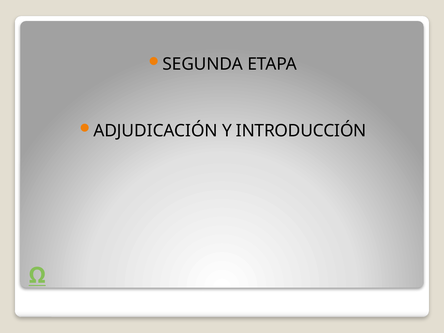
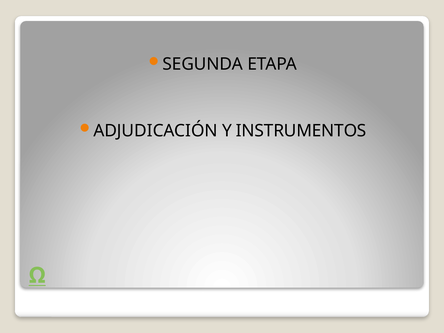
INTRODUCCIÓN: INTRODUCCIÓN -> INSTRUMENTOS
